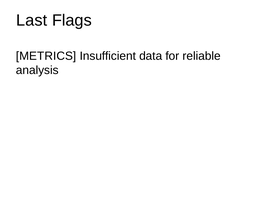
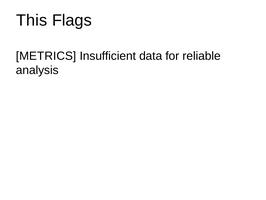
Last: Last -> This
